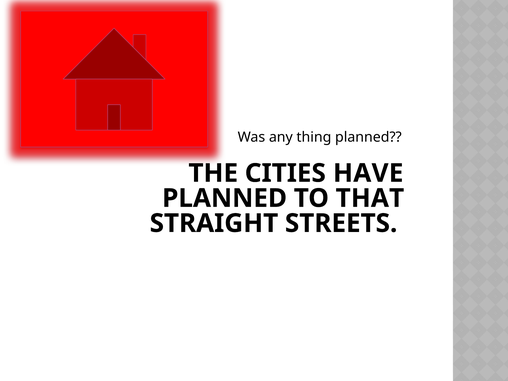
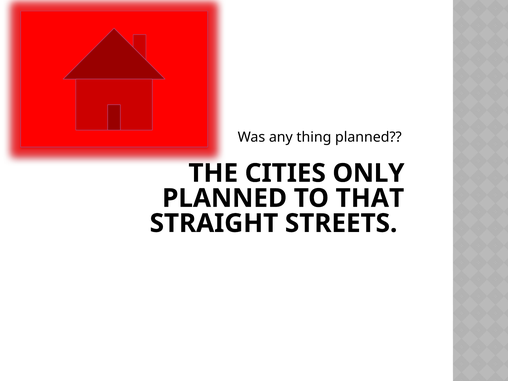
HAVE: HAVE -> ONLY
